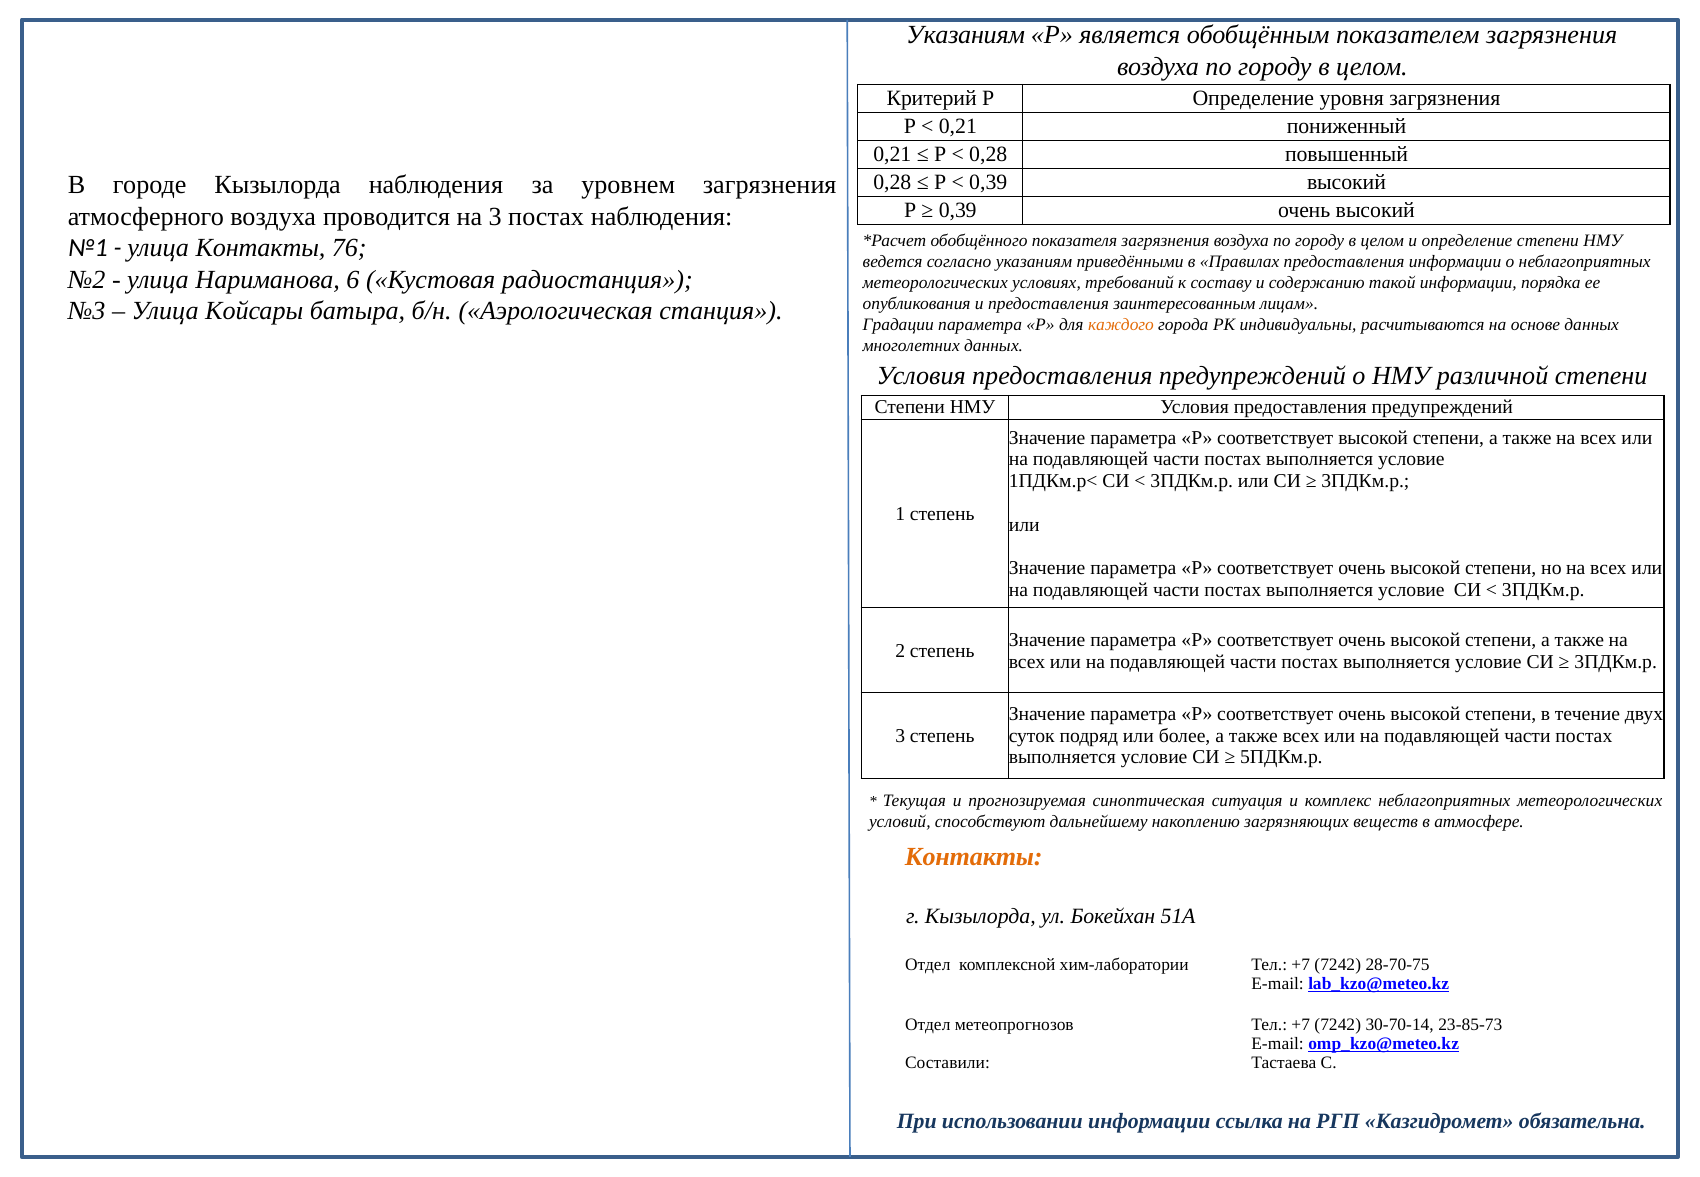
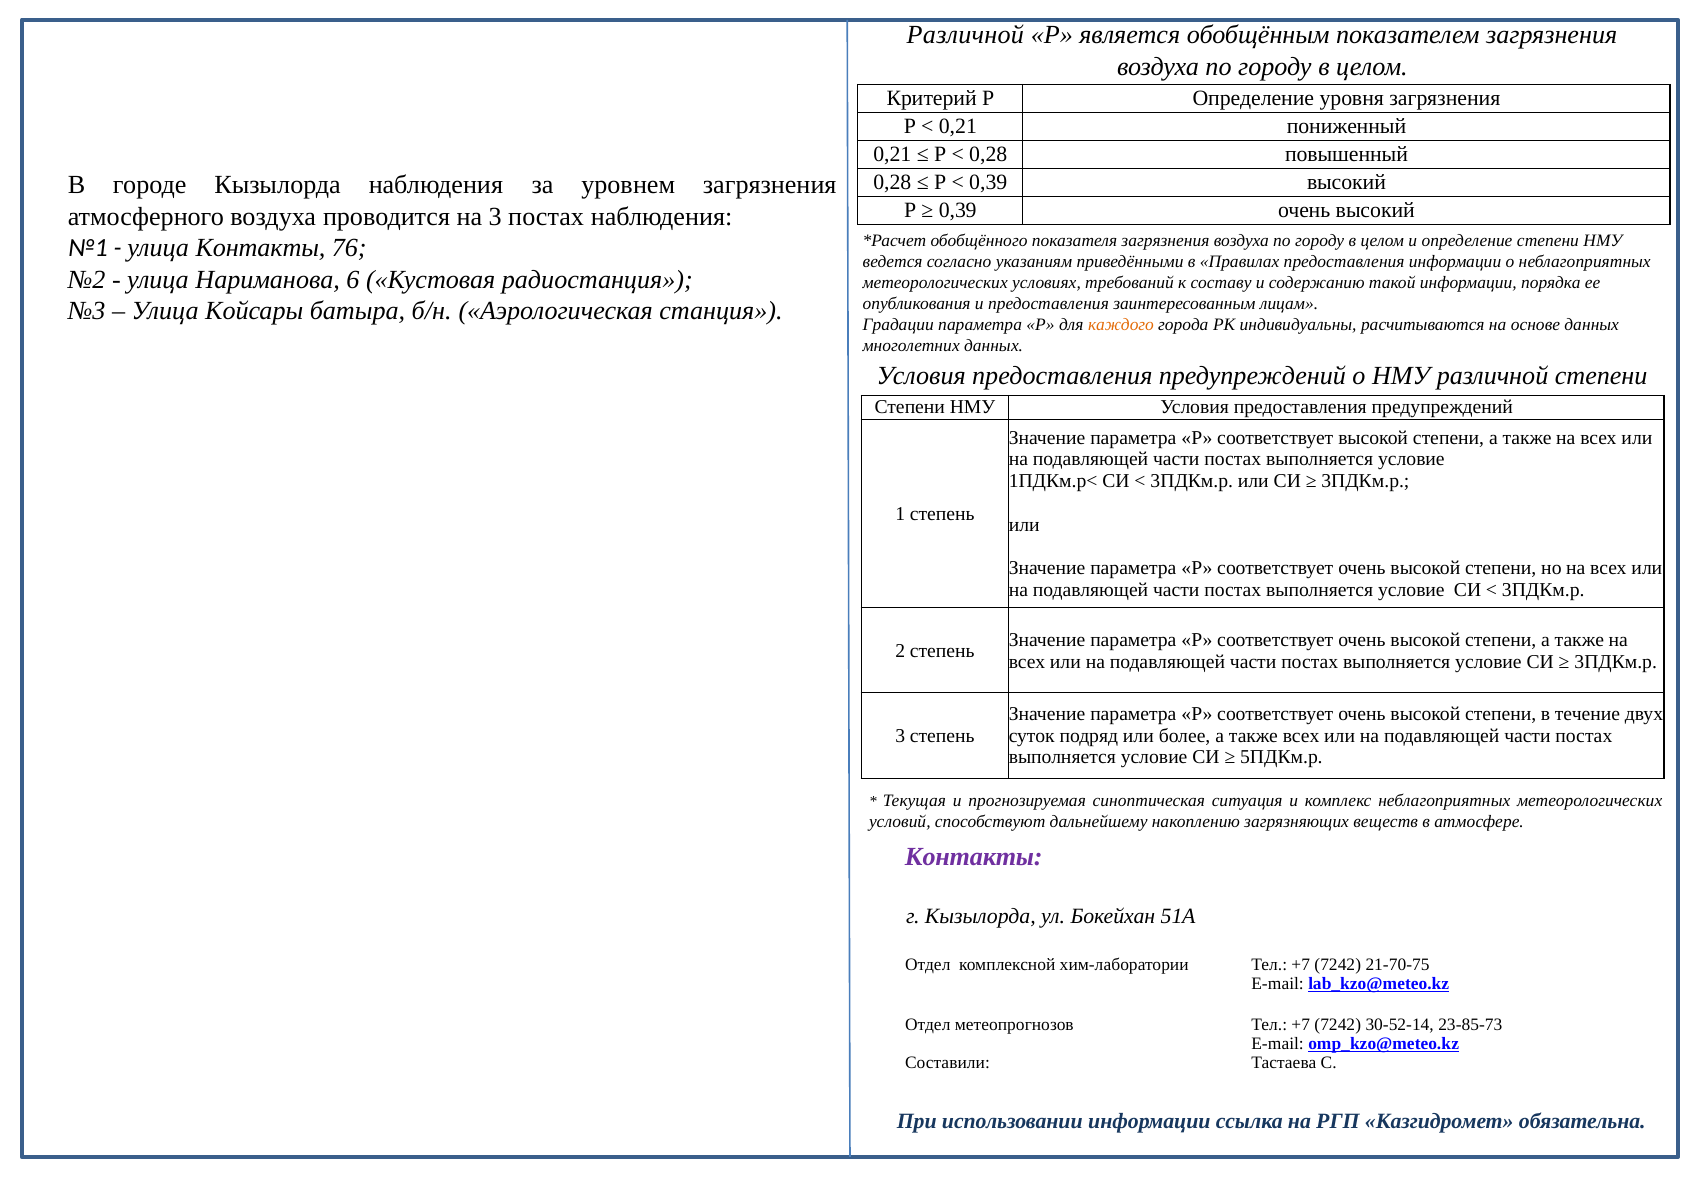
Указаниям at (966, 35): Указаниям -> Различной
Контакты at (974, 857) colour: orange -> purple
28-70-75: 28-70-75 -> 21-70-75
30-70-14: 30-70-14 -> 30-52-14
